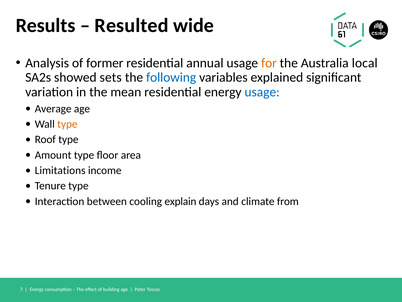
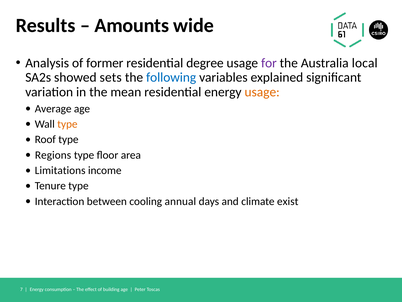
Resulted: Resulted -> Amounts
annual: annual -> degree
for colour: orange -> purple
usage at (262, 92) colour: blue -> orange
Amount: Amount -> Regions
explain: explain -> annual
from: from -> exist
